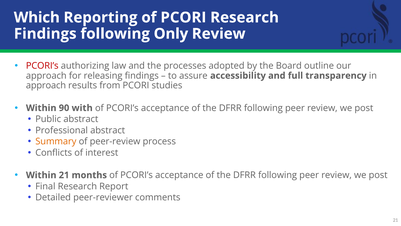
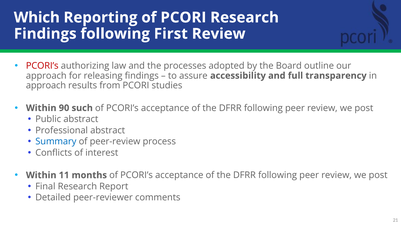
Only: Only -> First
with: with -> such
Summary colour: orange -> blue
Within 21: 21 -> 11
